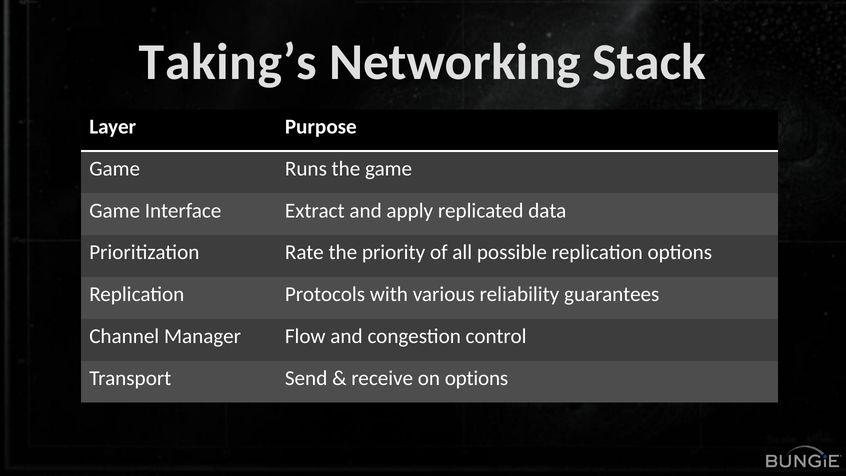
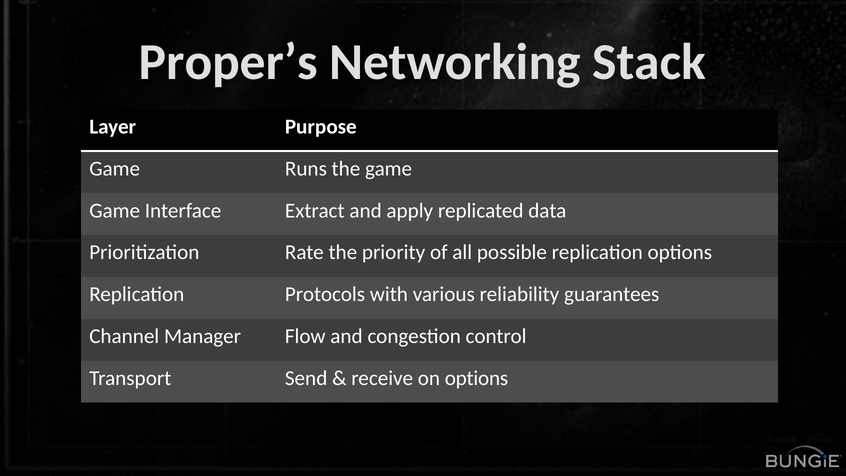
Taking’s: Taking’s -> Proper’s
